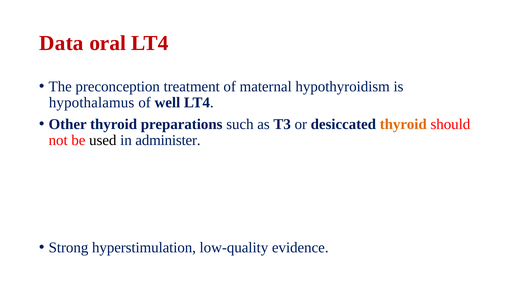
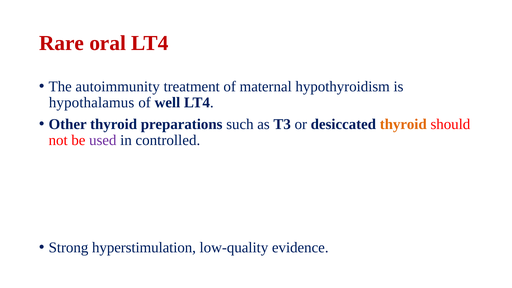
Data: Data -> Rare
preconception: preconception -> autoimmunity
used colour: black -> purple
administer: administer -> controlled
